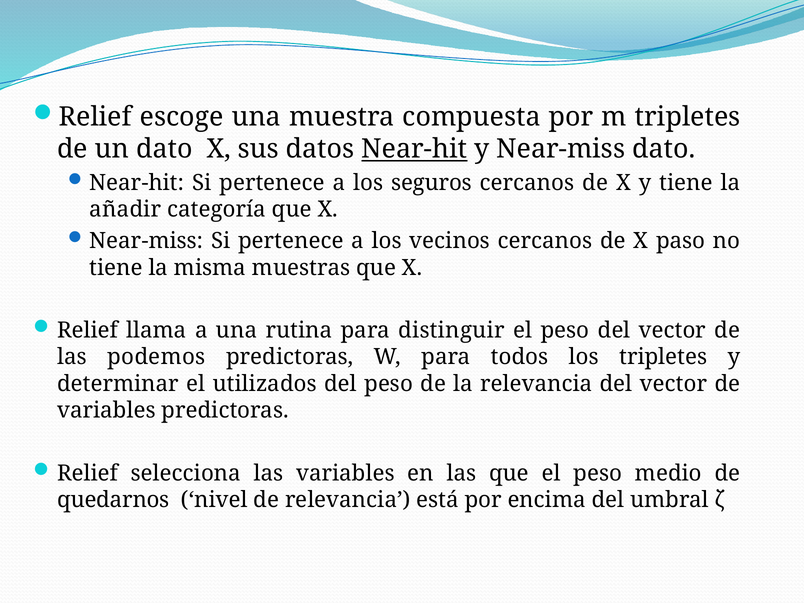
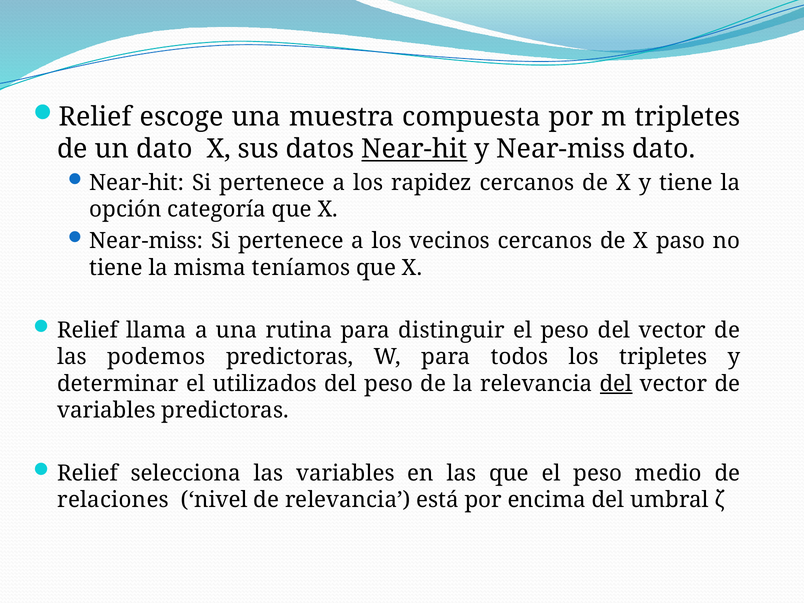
seguros: seguros -> rapidez
añadir: añadir -> opción
muestras: muestras -> teníamos
del at (616, 384) underline: none -> present
quedarnos: quedarnos -> relaciones
